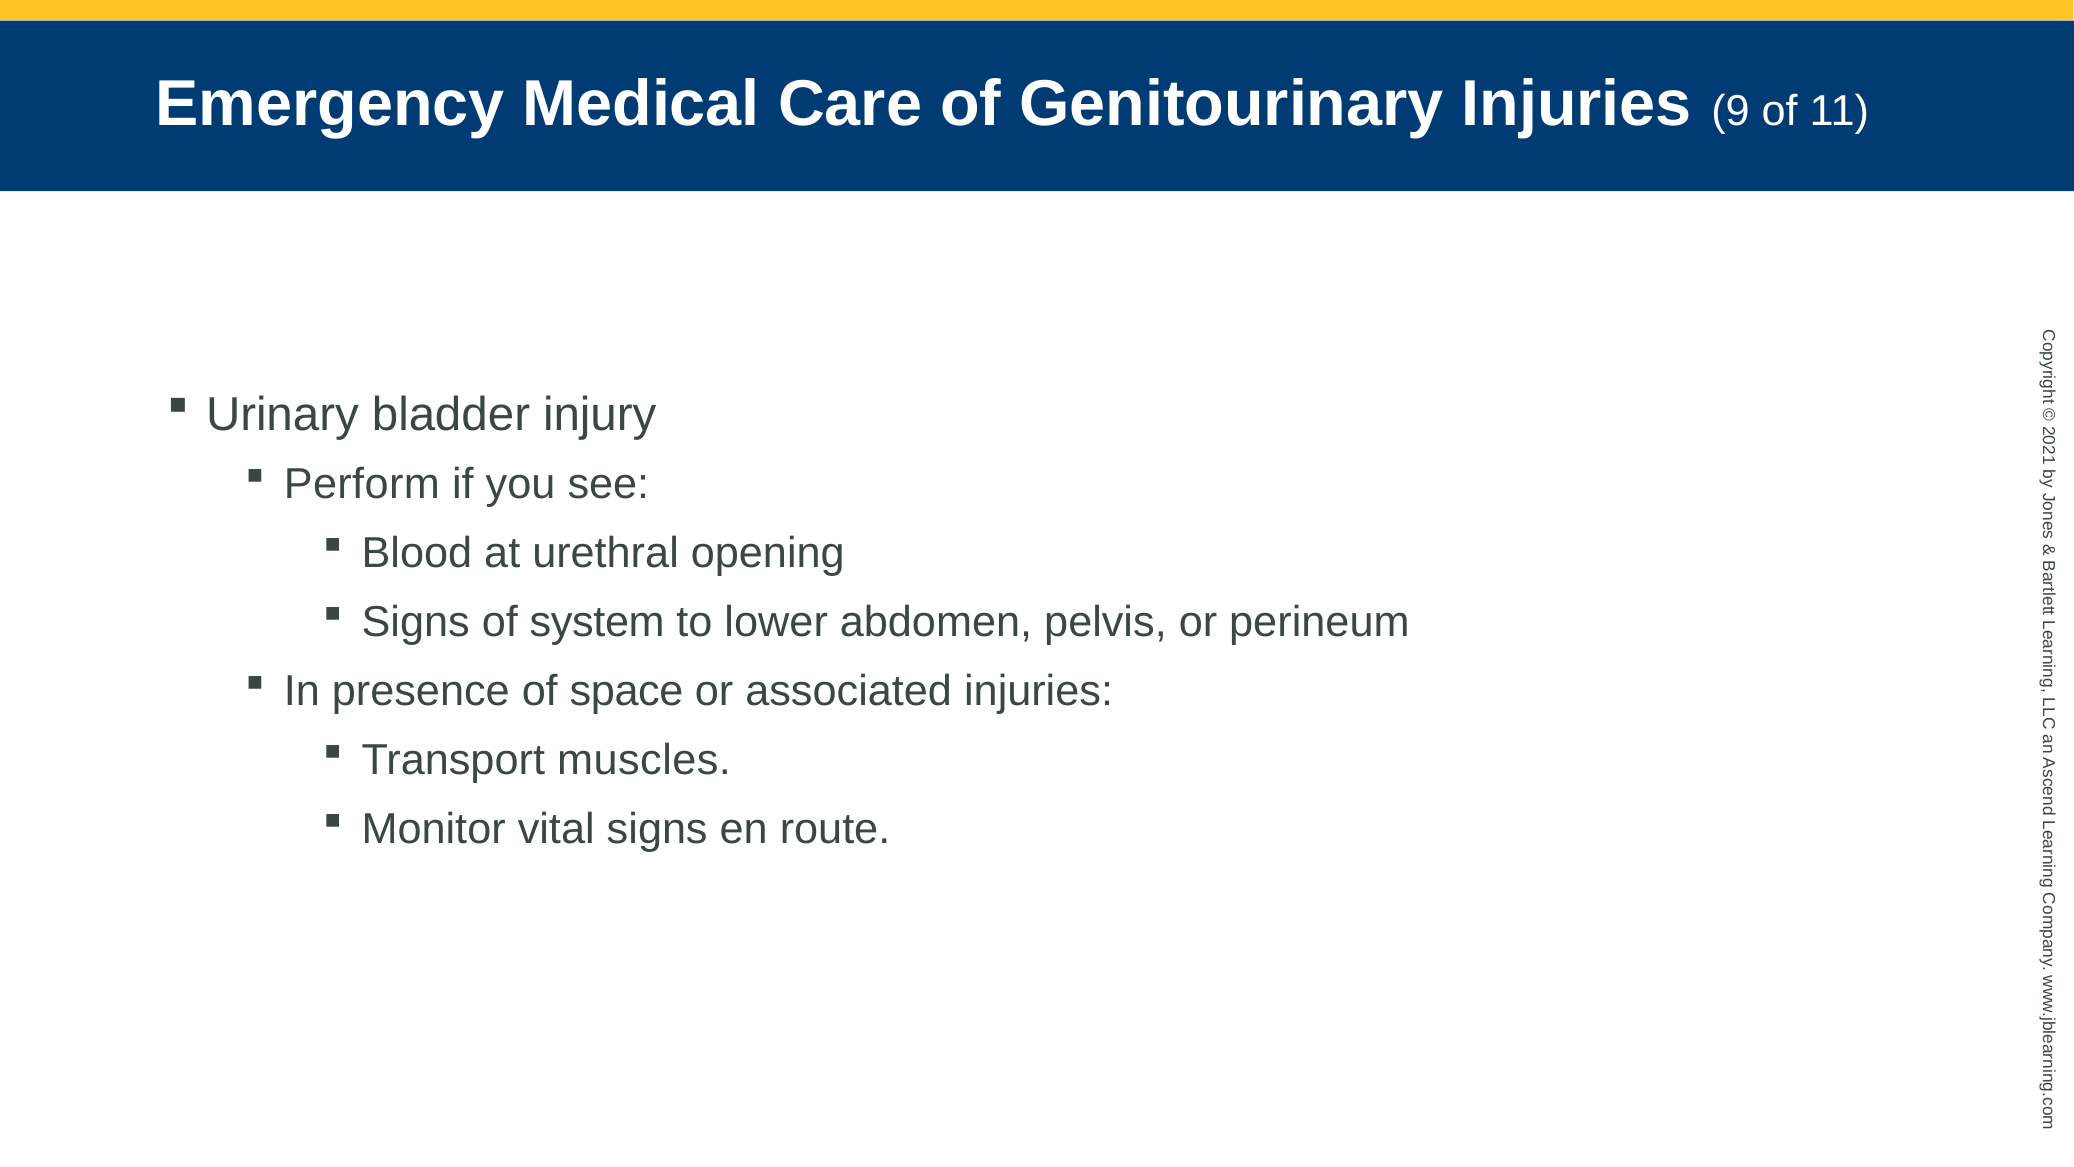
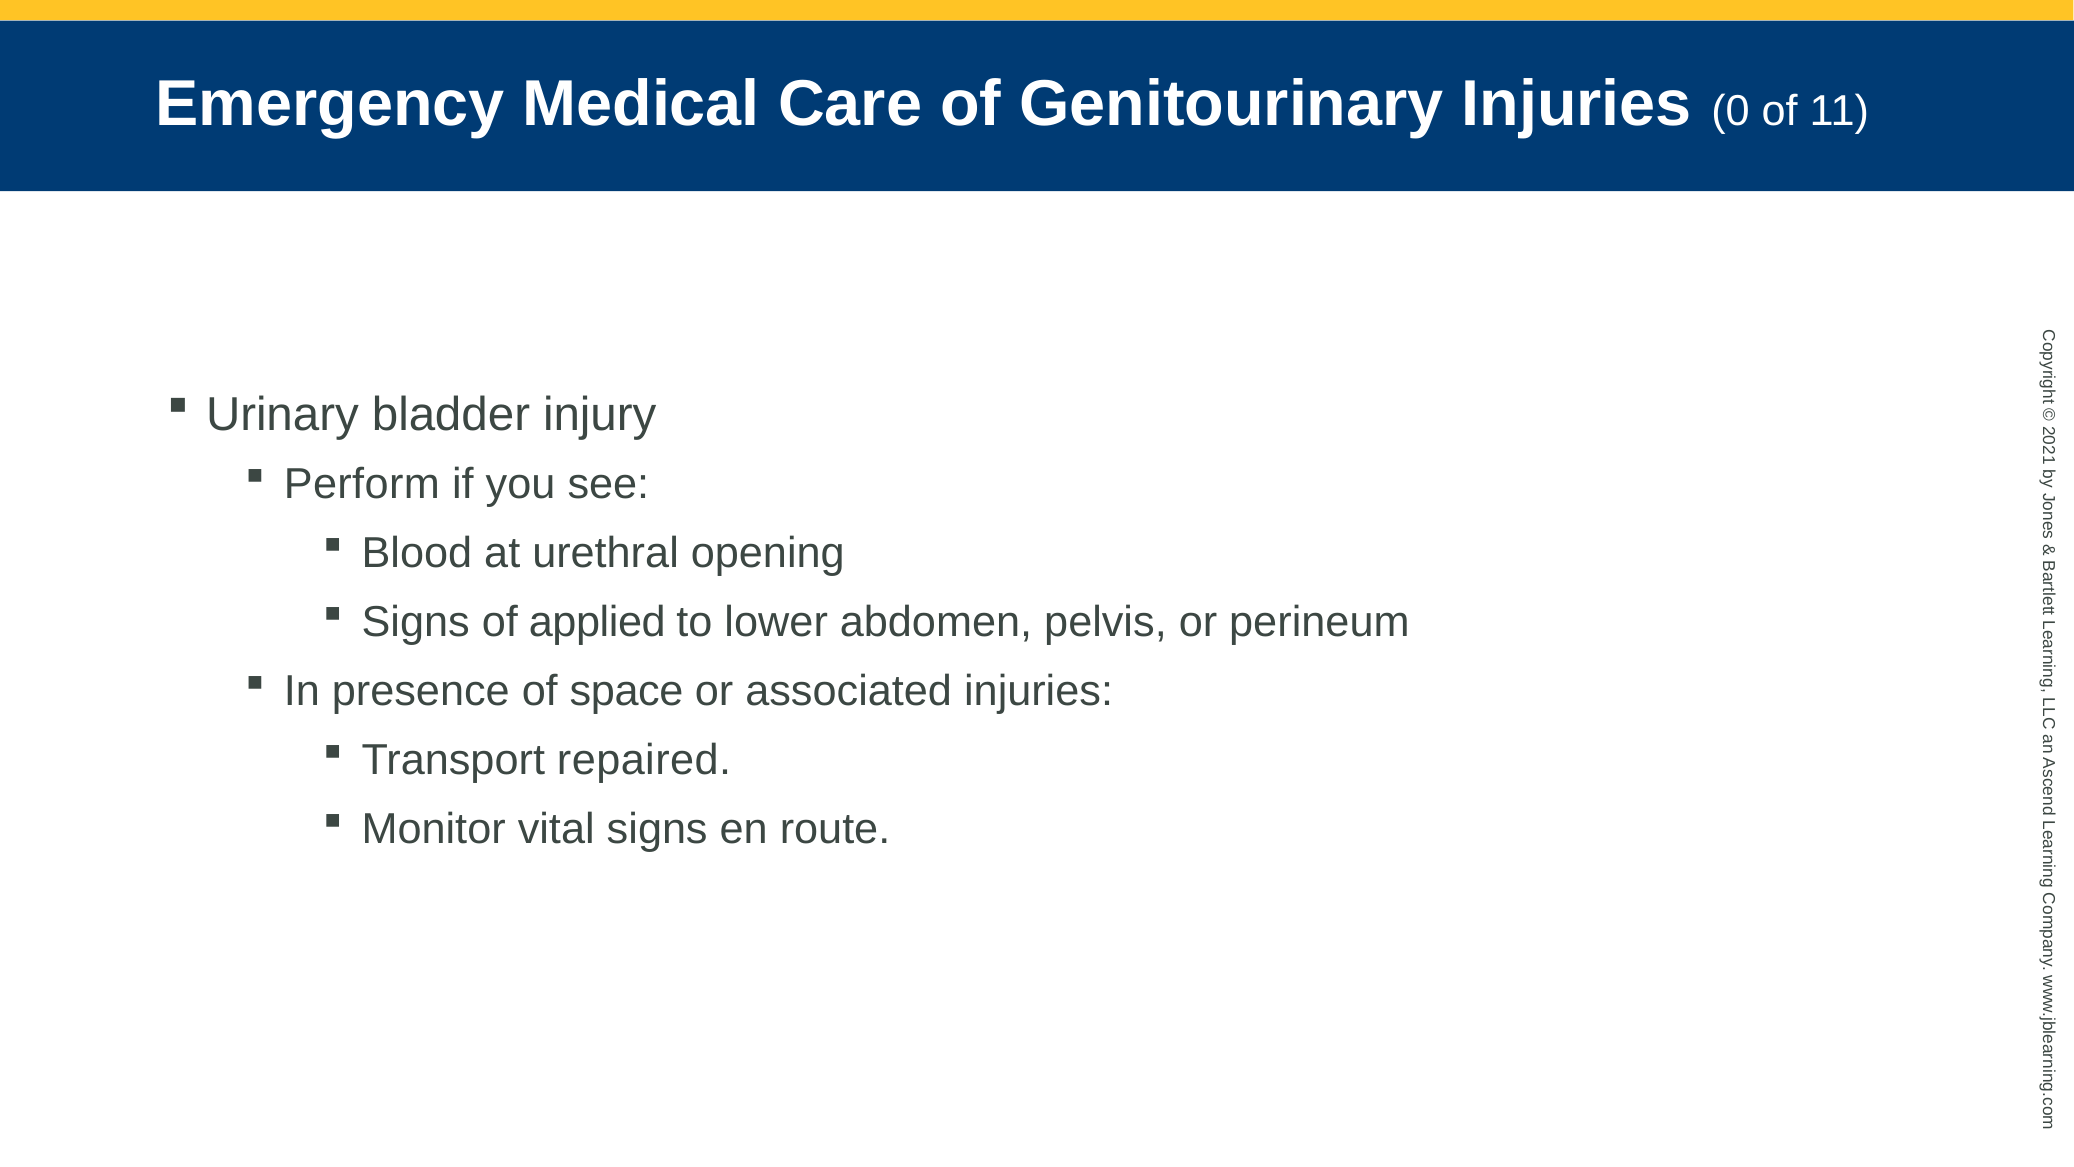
Injuries 9: 9 -> 0
system: system -> applied
muscles: muscles -> repaired
